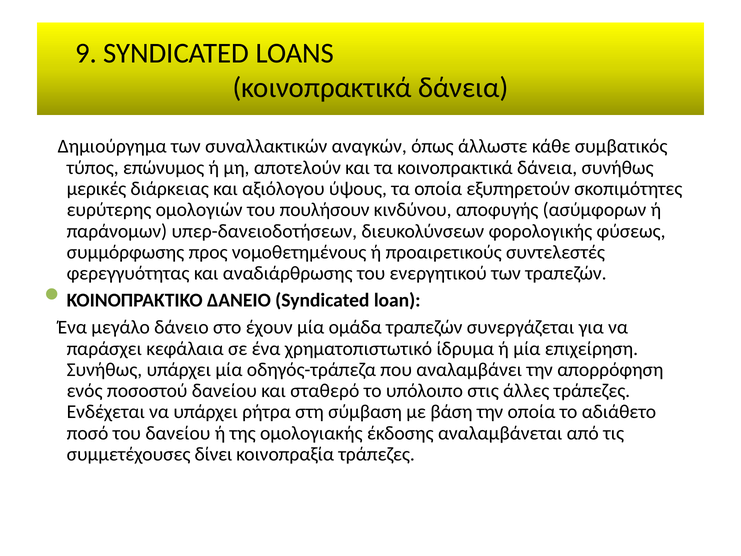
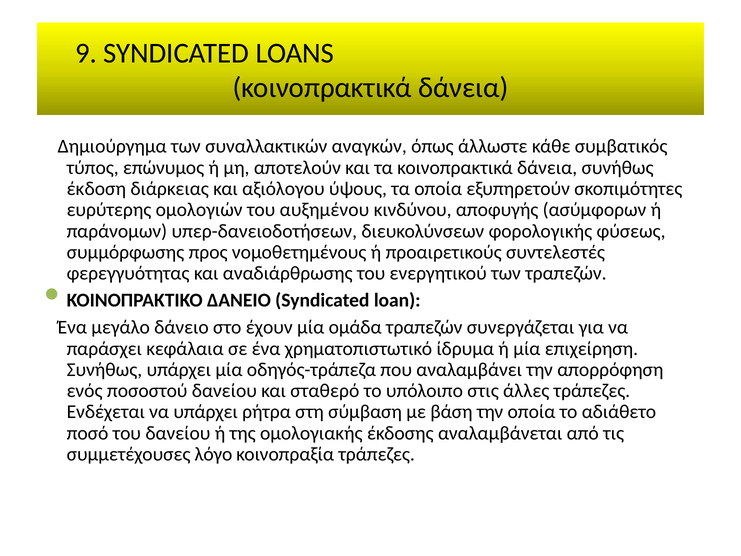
μερικές: μερικές -> έκδοση
πουλήσουν: πουλήσουν -> αυξημένου
δίνει: δίνει -> λόγο
